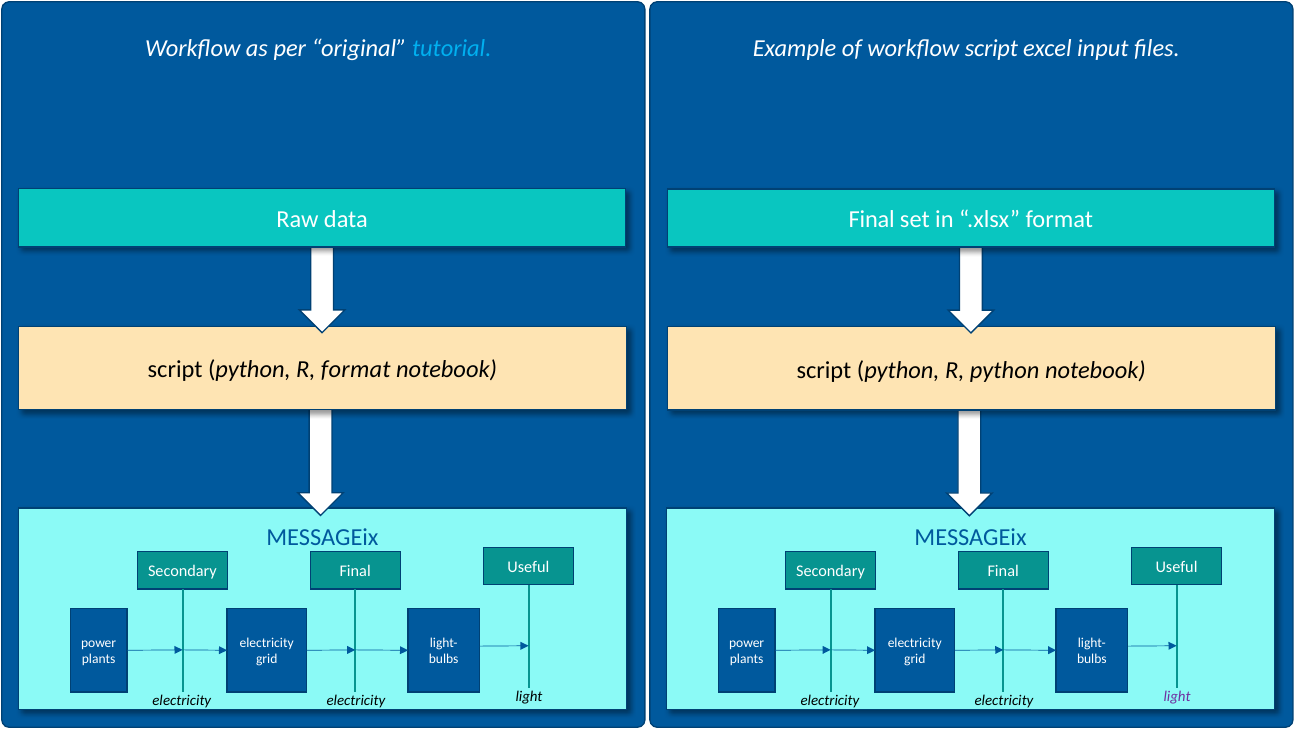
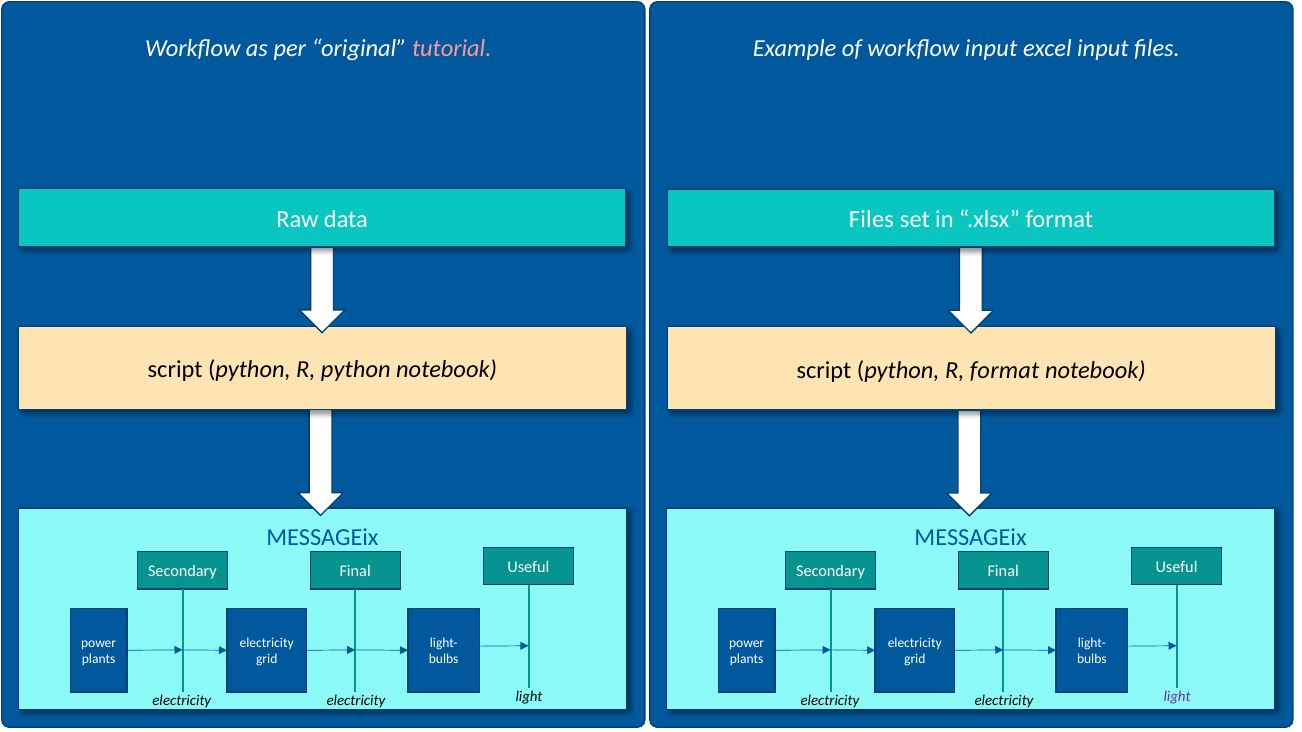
tutorial colour: light blue -> pink
workflow script: script -> input
Final at (872, 220): Final -> Files
R format: format -> python
R python: python -> format
